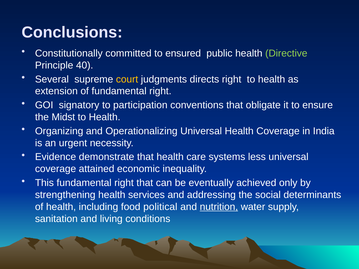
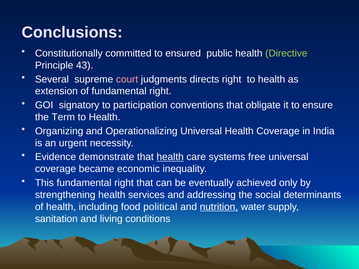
40: 40 -> 43
court colour: yellow -> pink
Midst: Midst -> Term
health at (170, 157) underline: none -> present
less: less -> free
attained: attained -> became
